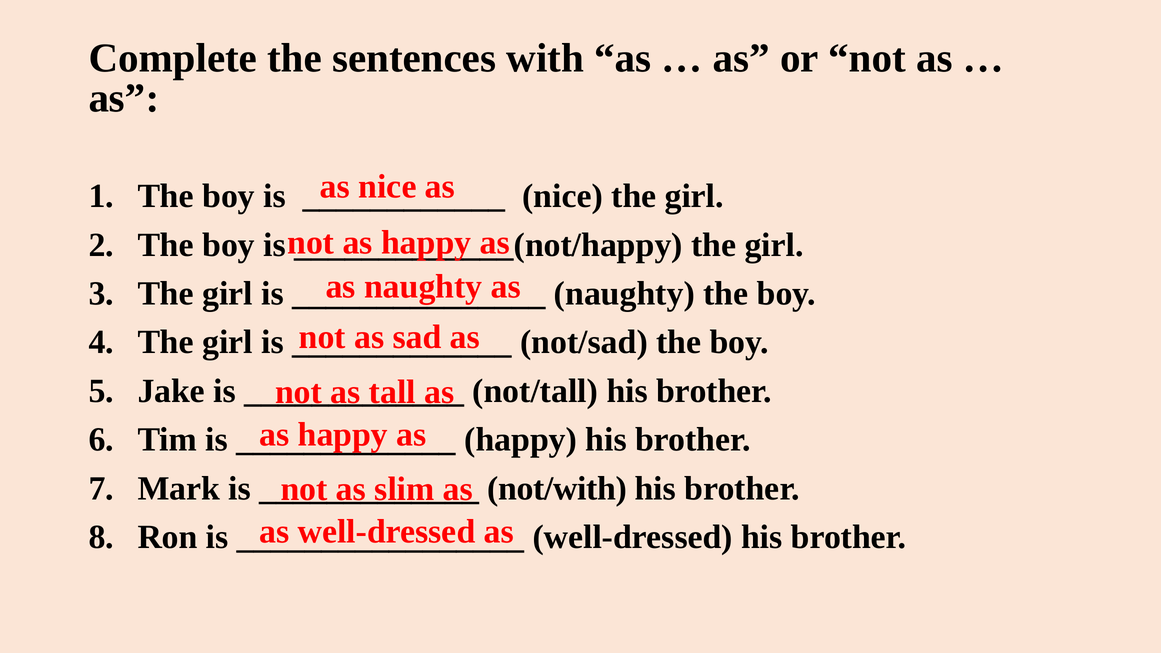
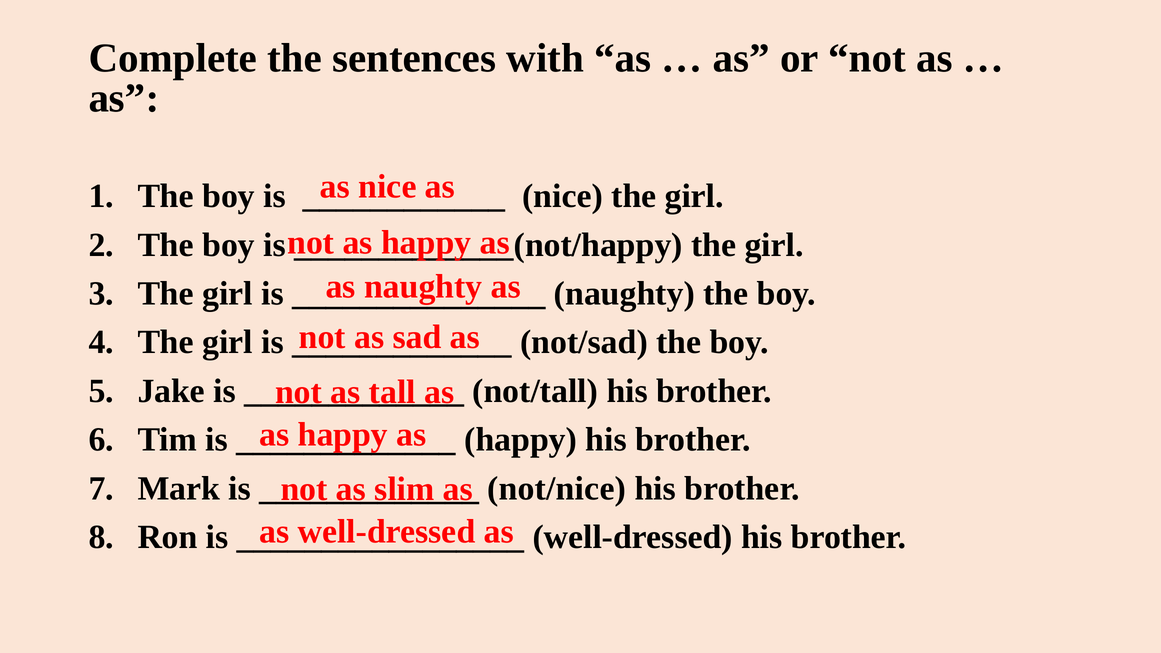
not/with: not/with -> not/nice
